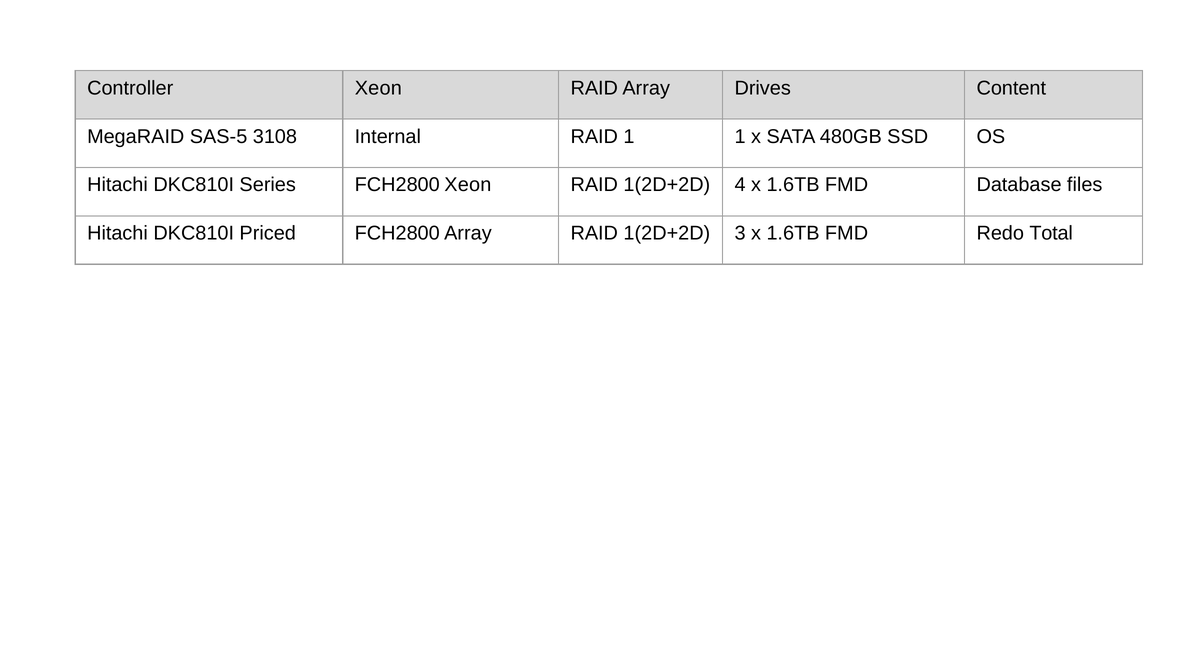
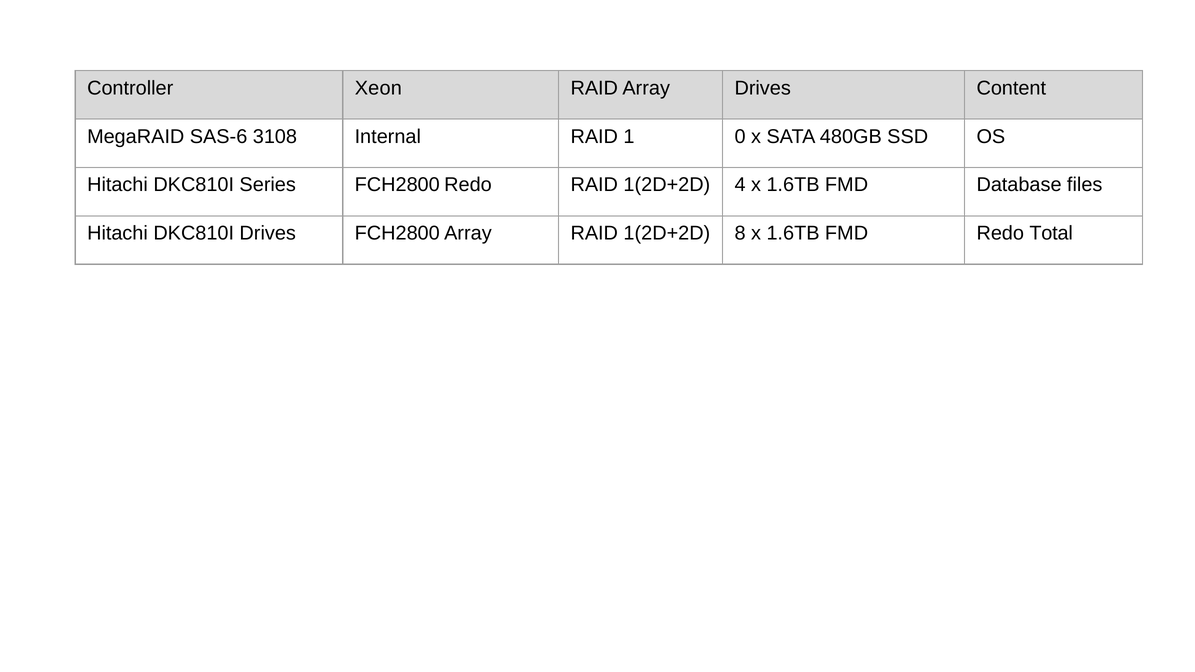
SAS-5: SAS-5 -> SAS-6
1 1: 1 -> 0
FCH2800 Xeon: Xeon -> Redo
DKC810I Priced: Priced -> Drives
3: 3 -> 8
